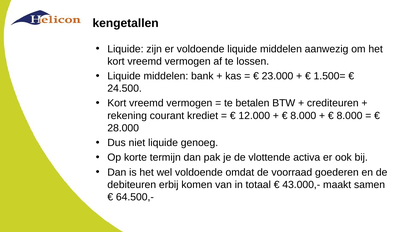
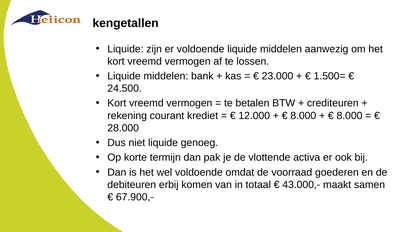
64.500,-: 64.500,- -> 67.900,-
